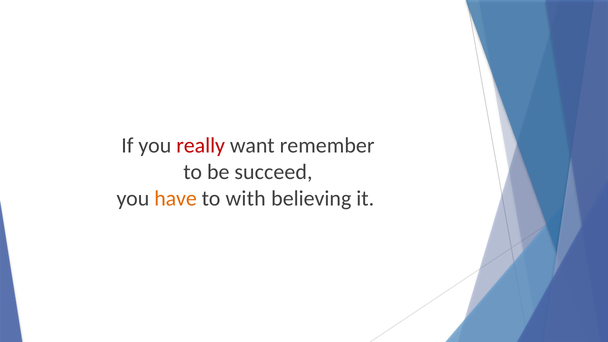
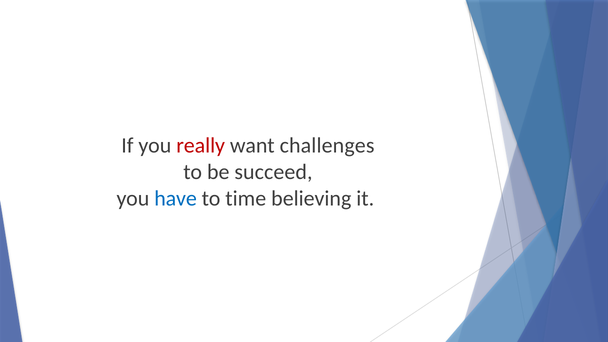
remember: remember -> challenges
have colour: orange -> blue
with: with -> time
